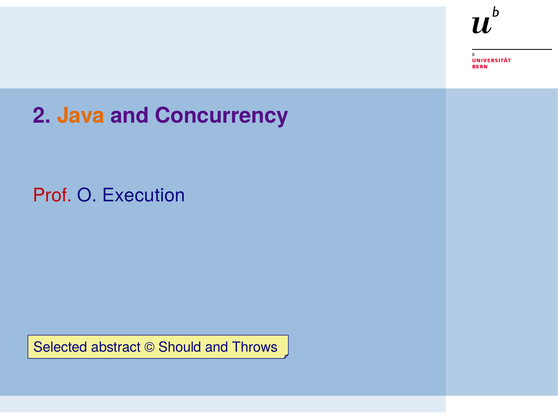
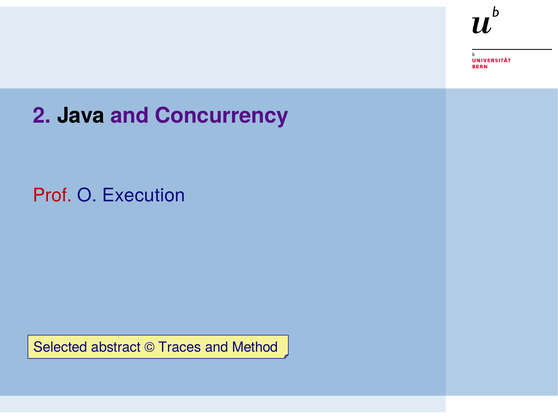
Java colour: orange -> black
Should: Should -> Traces
Throws: Throws -> Method
